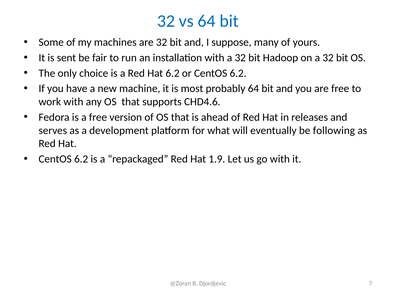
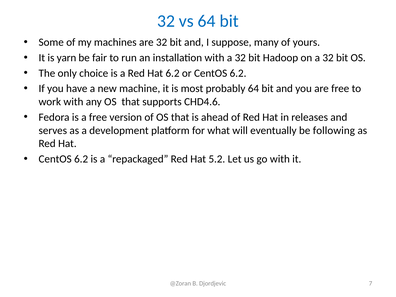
sent: sent -> yarn
1.9: 1.9 -> 5.2
